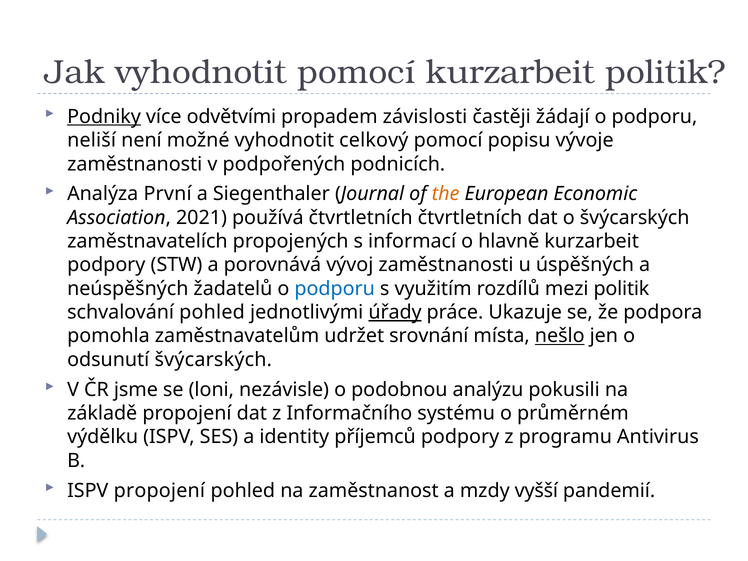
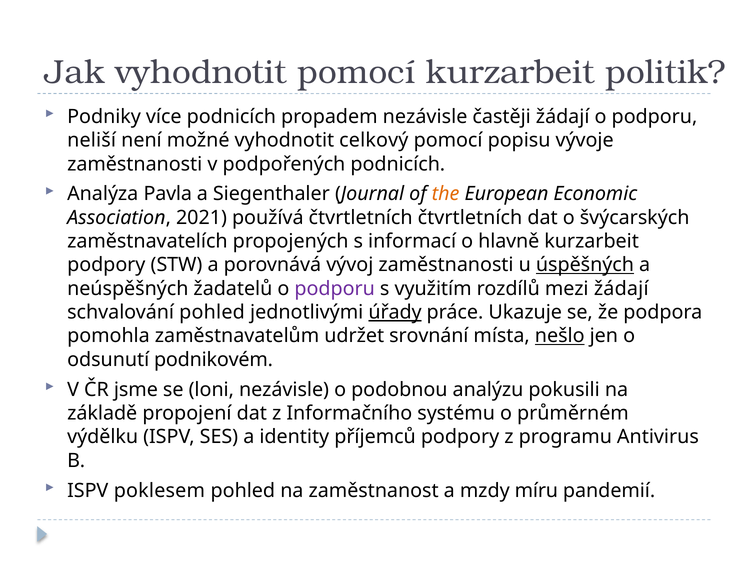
Podniky underline: present -> none
více odvětvími: odvětvími -> podnicích
propadem závislosti: závislosti -> nezávisle
První: První -> Pavla
úspěšných underline: none -> present
podporu at (335, 289) colour: blue -> purple
mezi politik: politik -> žádají
odsunutí švýcarských: švýcarských -> podnikovém
ISPV propojení: propojení -> poklesem
vyšší: vyšší -> míru
